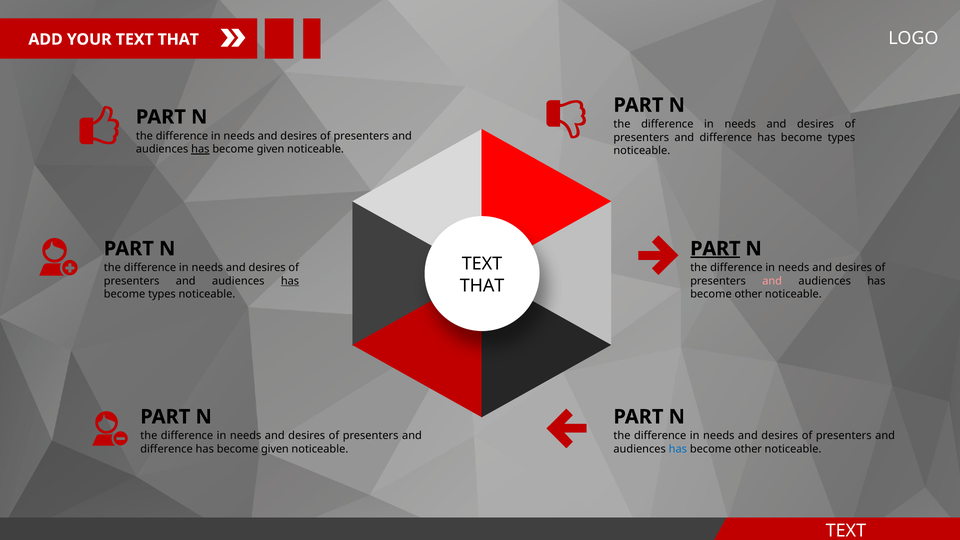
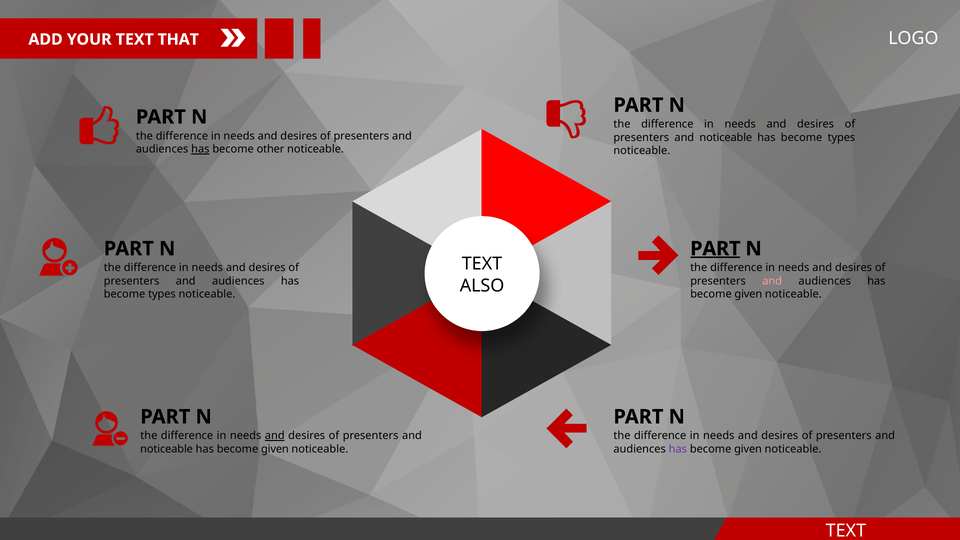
difference at (726, 137): difference -> noticeable
given at (271, 149): given -> other
has at (290, 281) underline: present -> none
THAT at (482, 286): THAT -> ALSO
other at (748, 294): other -> given
and at (275, 436) underline: none -> present
difference at (167, 449): difference -> noticeable
has at (678, 449) colour: blue -> purple
other at (748, 449): other -> given
